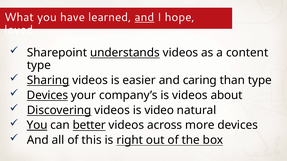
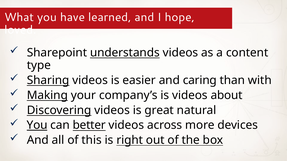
and at (144, 17) underline: present -> none
than type: type -> with
Devices at (47, 95): Devices -> Making
video: video -> great
